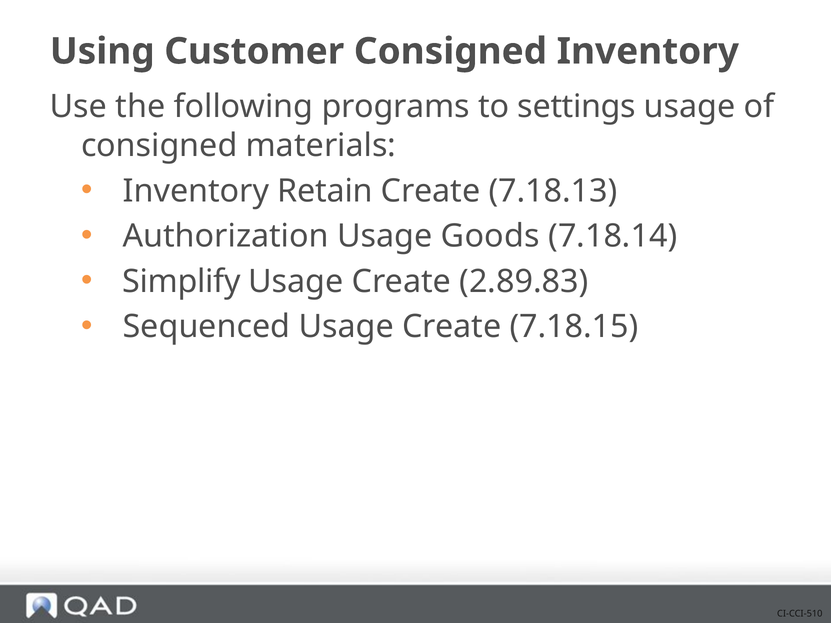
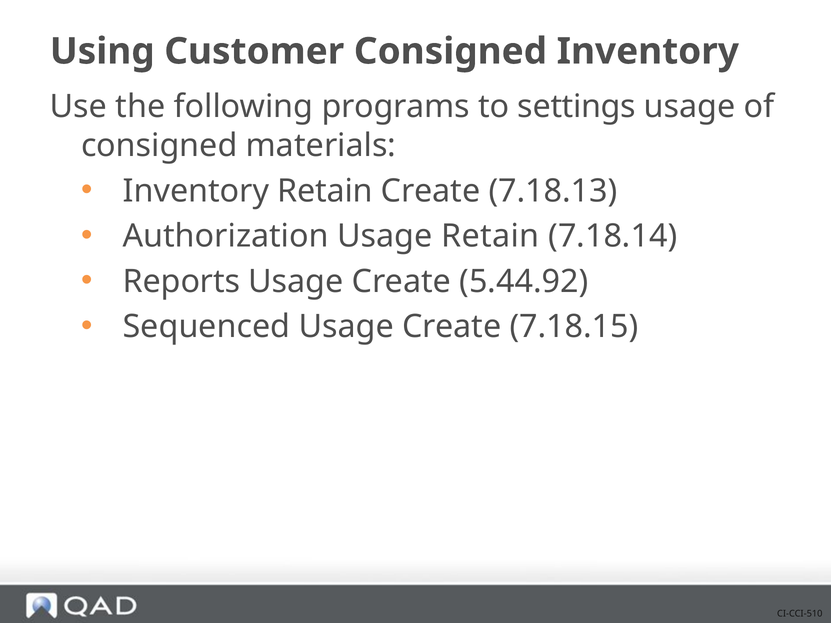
Usage Goods: Goods -> Retain
Simplify: Simplify -> Reports
2.89.83: 2.89.83 -> 5.44.92
